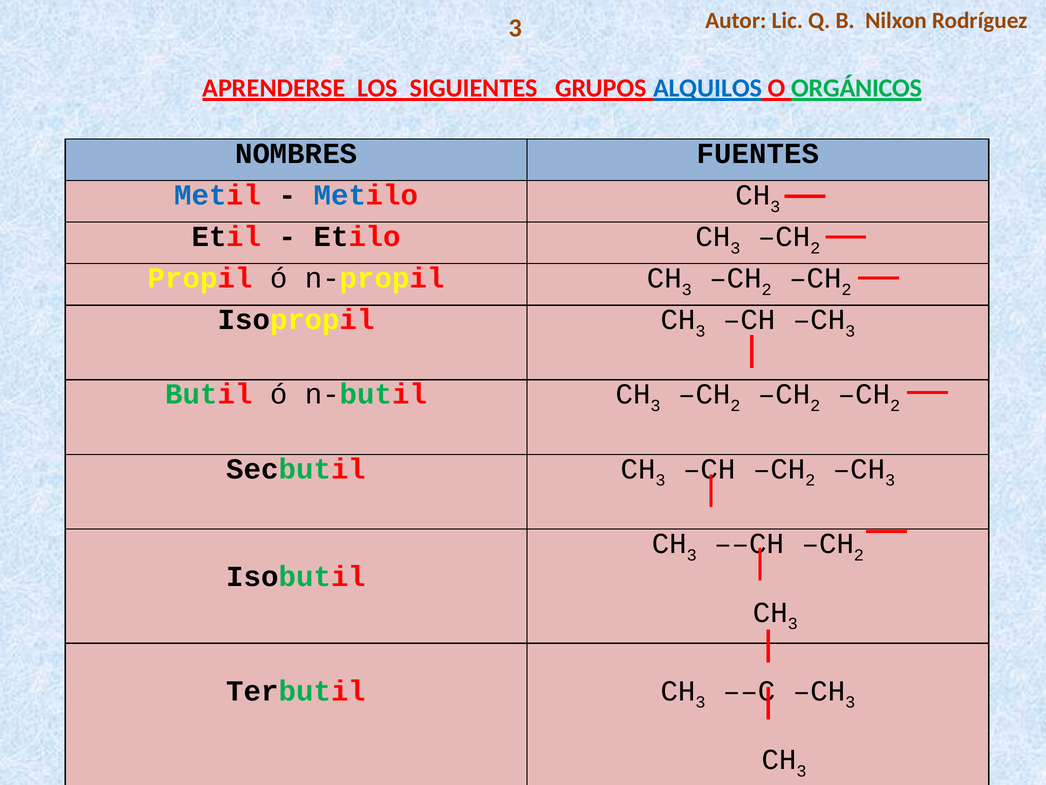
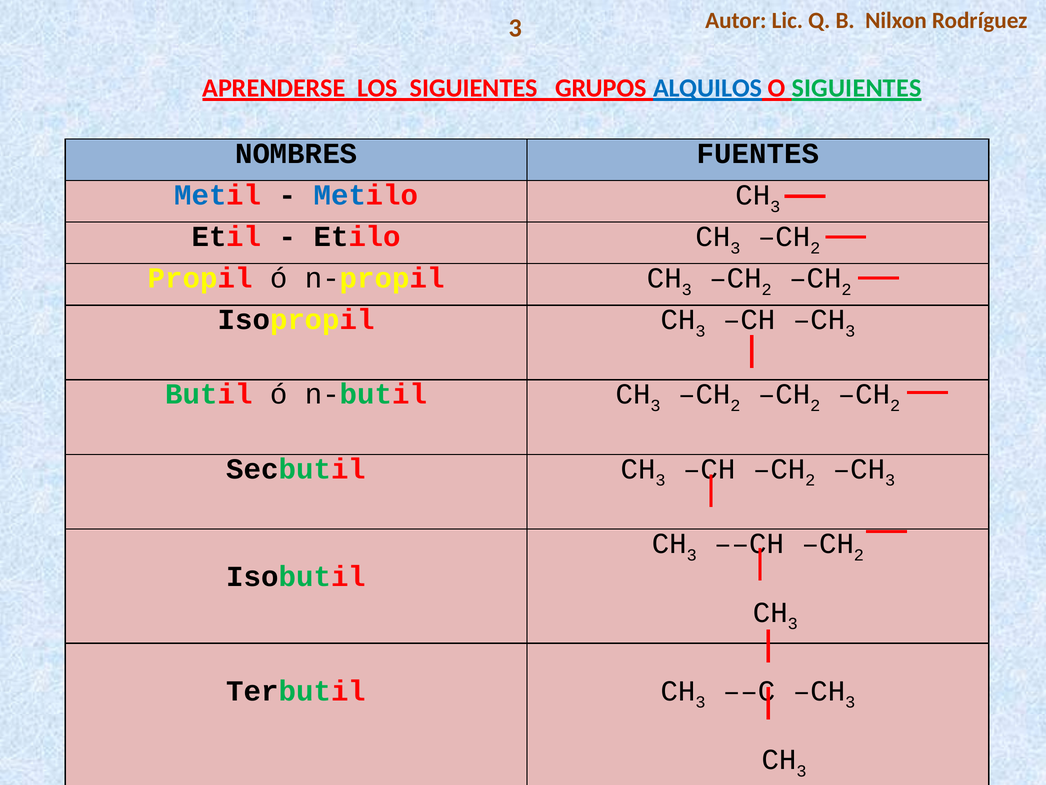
O ORGÁNICOS: ORGÁNICOS -> SIGUIENTES
